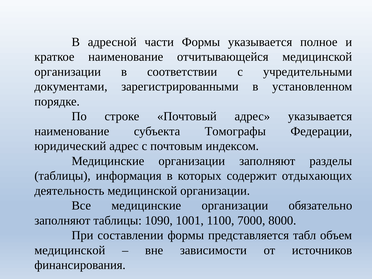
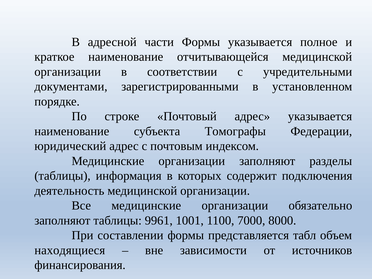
отдыхающих: отдыхающих -> подключения
1090: 1090 -> 9961
медицинской at (70, 250): медицинской -> находящиеся
